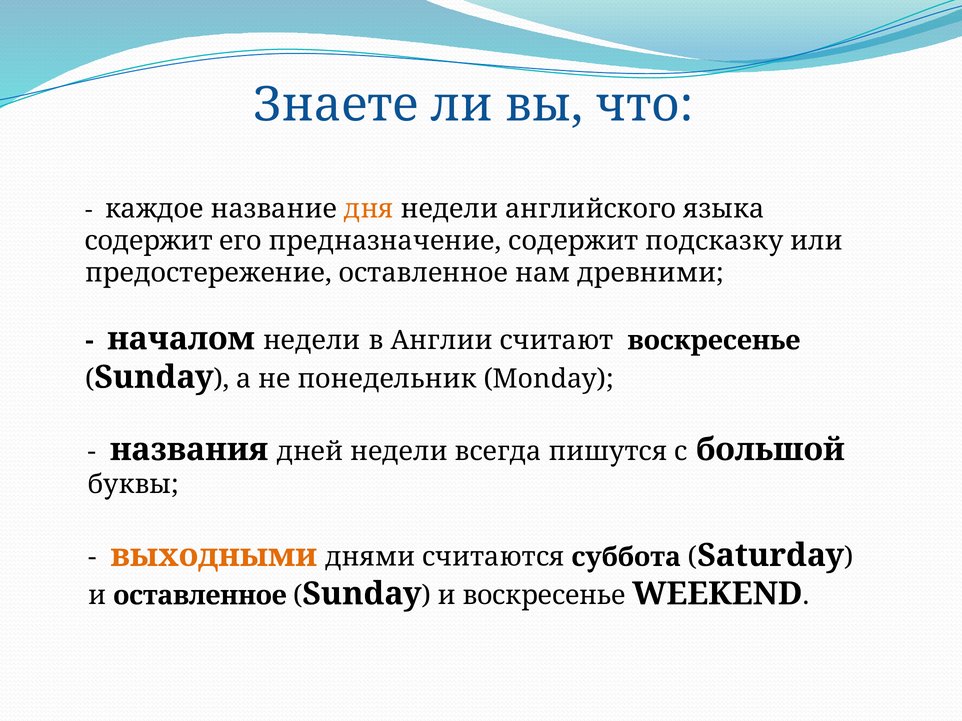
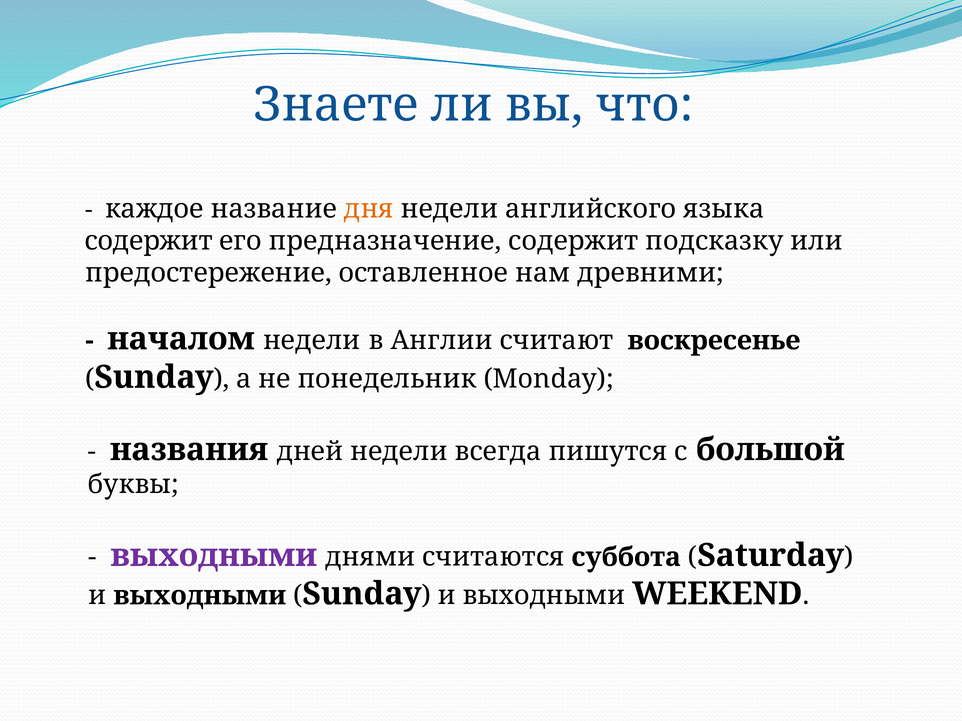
выходными at (214, 556) colour: orange -> purple
оставленное at (200, 596): оставленное -> выходными
воскресенье at (544, 596): воскресенье -> выходными
